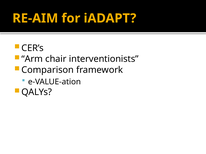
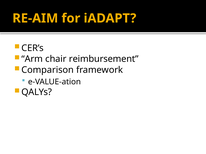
interventionists: interventionists -> reimbursement
